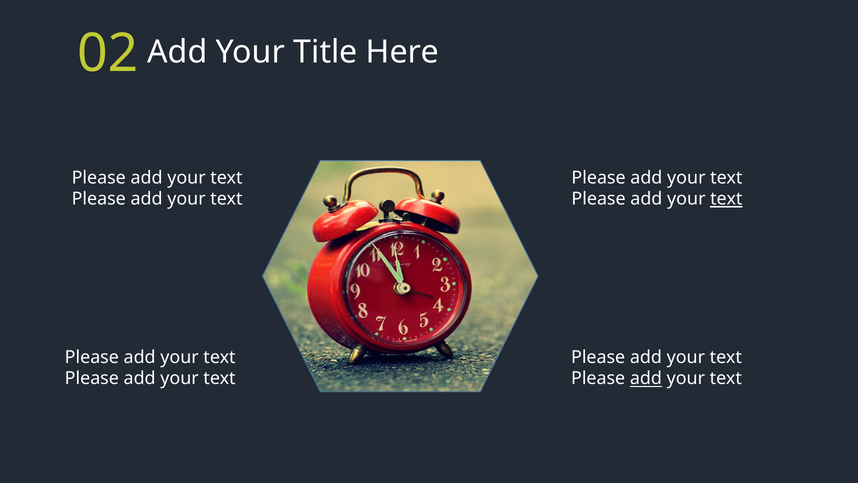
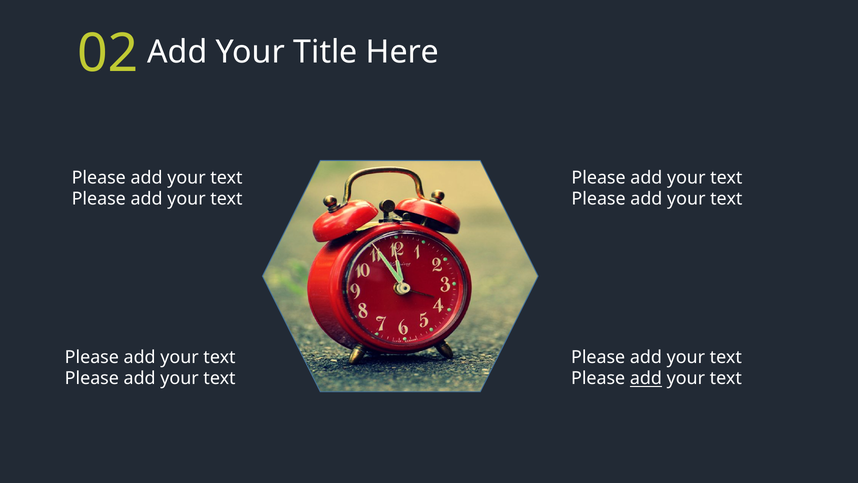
text at (726, 199) underline: present -> none
